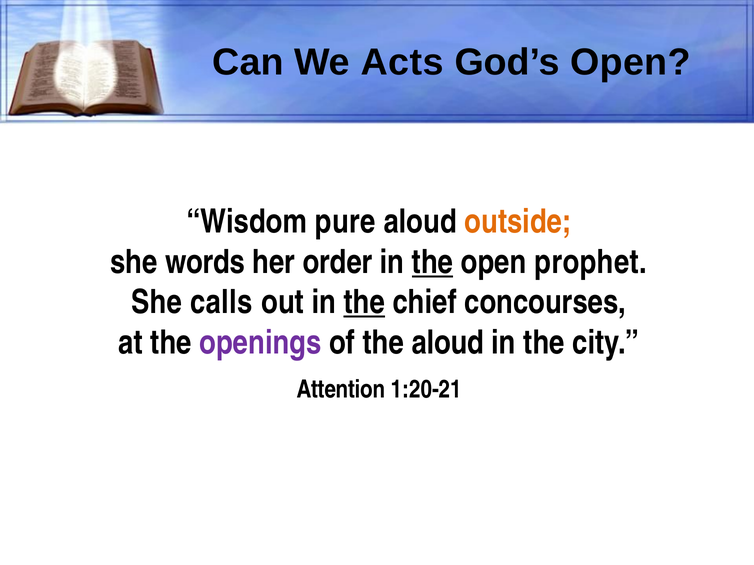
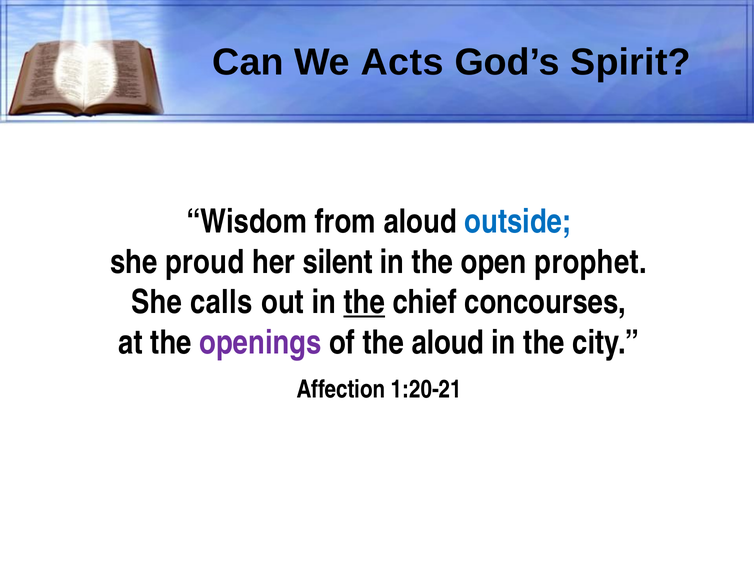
God’s Open: Open -> Spirit
pure: pure -> from
outside colour: orange -> blue
words: words -> proud
order: order -> silent
the at (433, 262) underline: present -> none
Attention: Attention -> Affection
